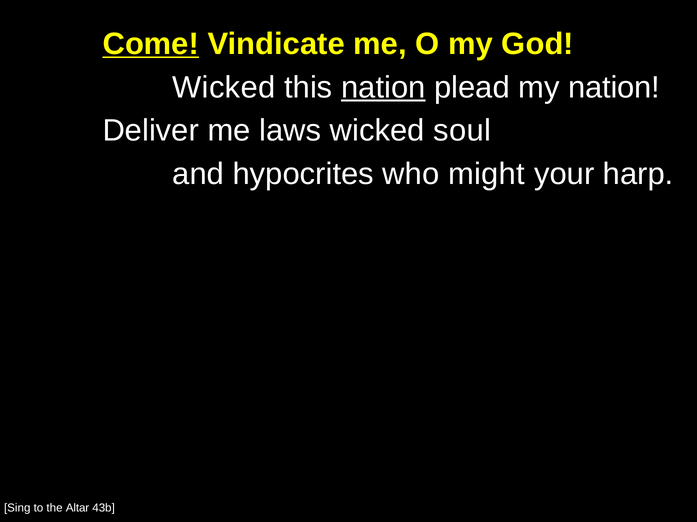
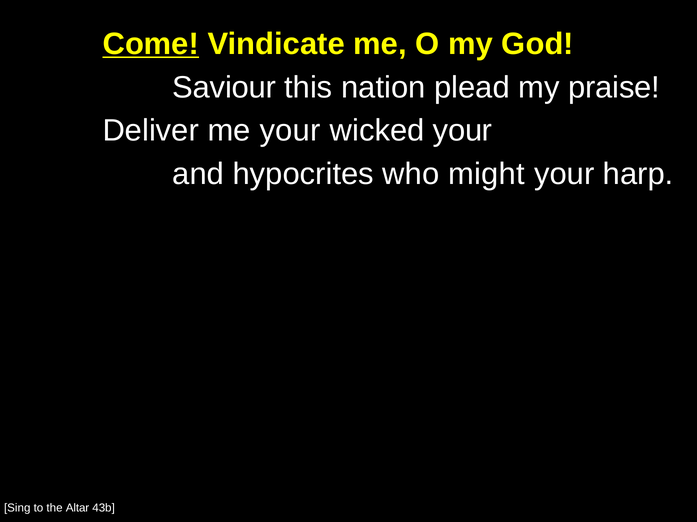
Wicked at (224, 87): Wicked -> Saviour
nation at (383, 87) underline: present -> none
my nation: nation -> praise
me laws: laws -> your
wicked soul: soul -> your
